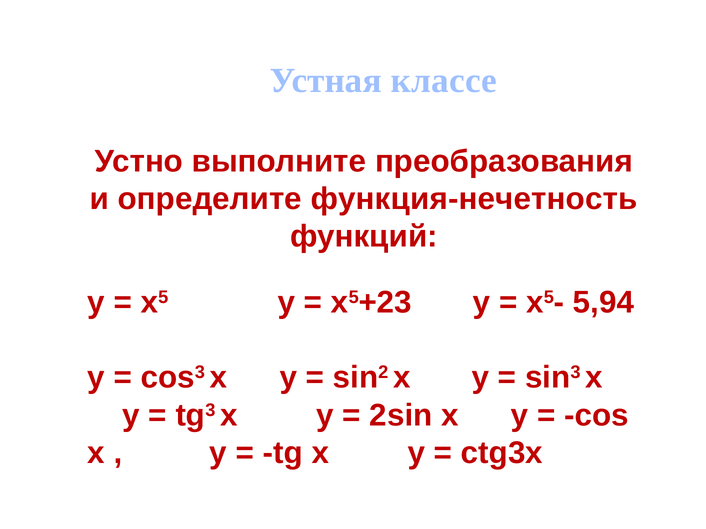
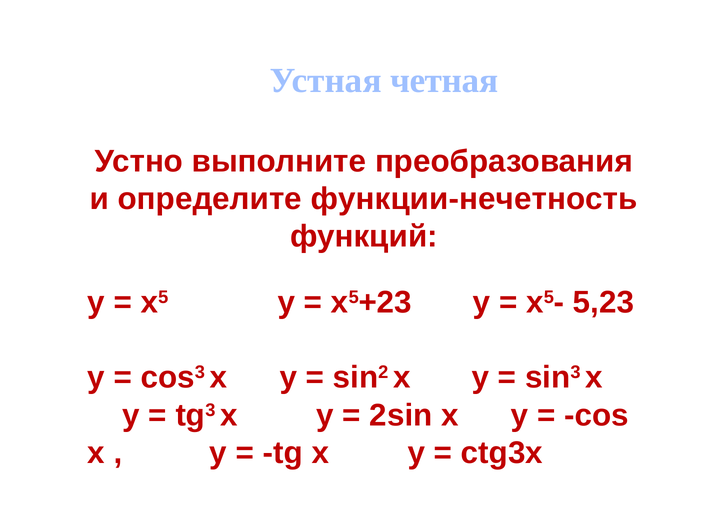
классе: классе -> четная
функция-нечетность: функция-нечетность -> функции-нечетность
5,94: 5,94 -> 5,23
